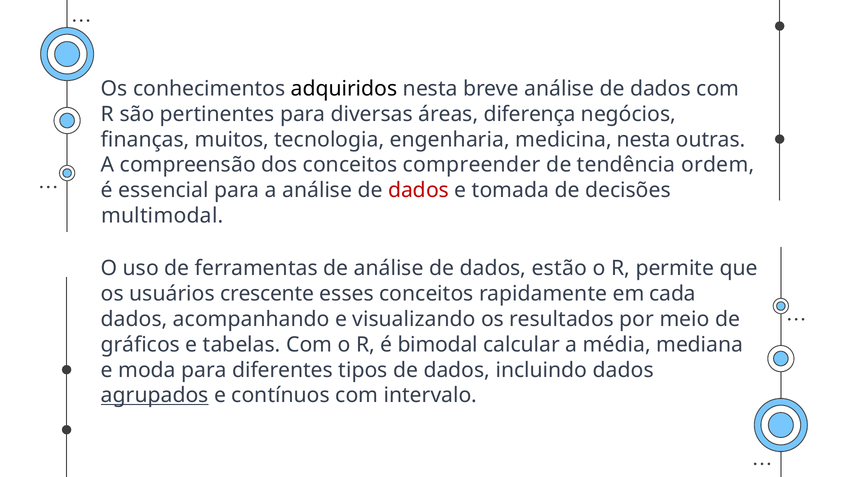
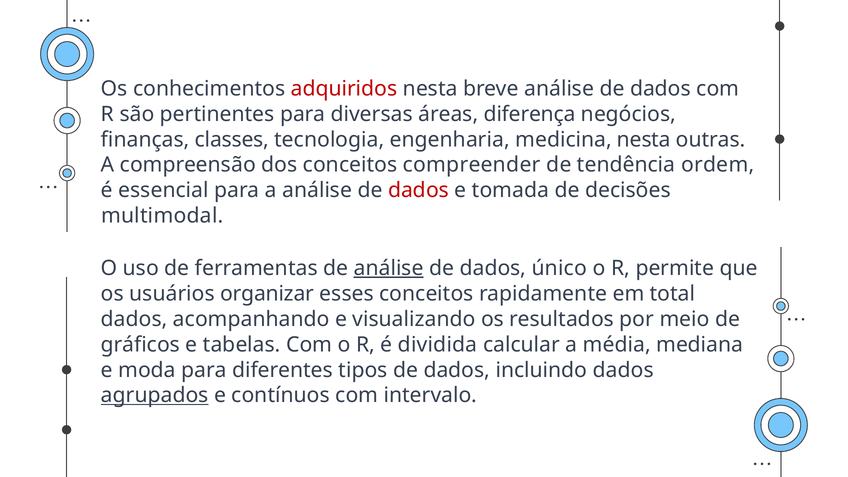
adquiridos colour: black -> red
muitos: muitos -> classes
análise at (389, 268) underline: none -> present
estão: estão -> único
crescente: crescente -> organizar
cada: cada -> total
bimodal: bimodal -> dividida
